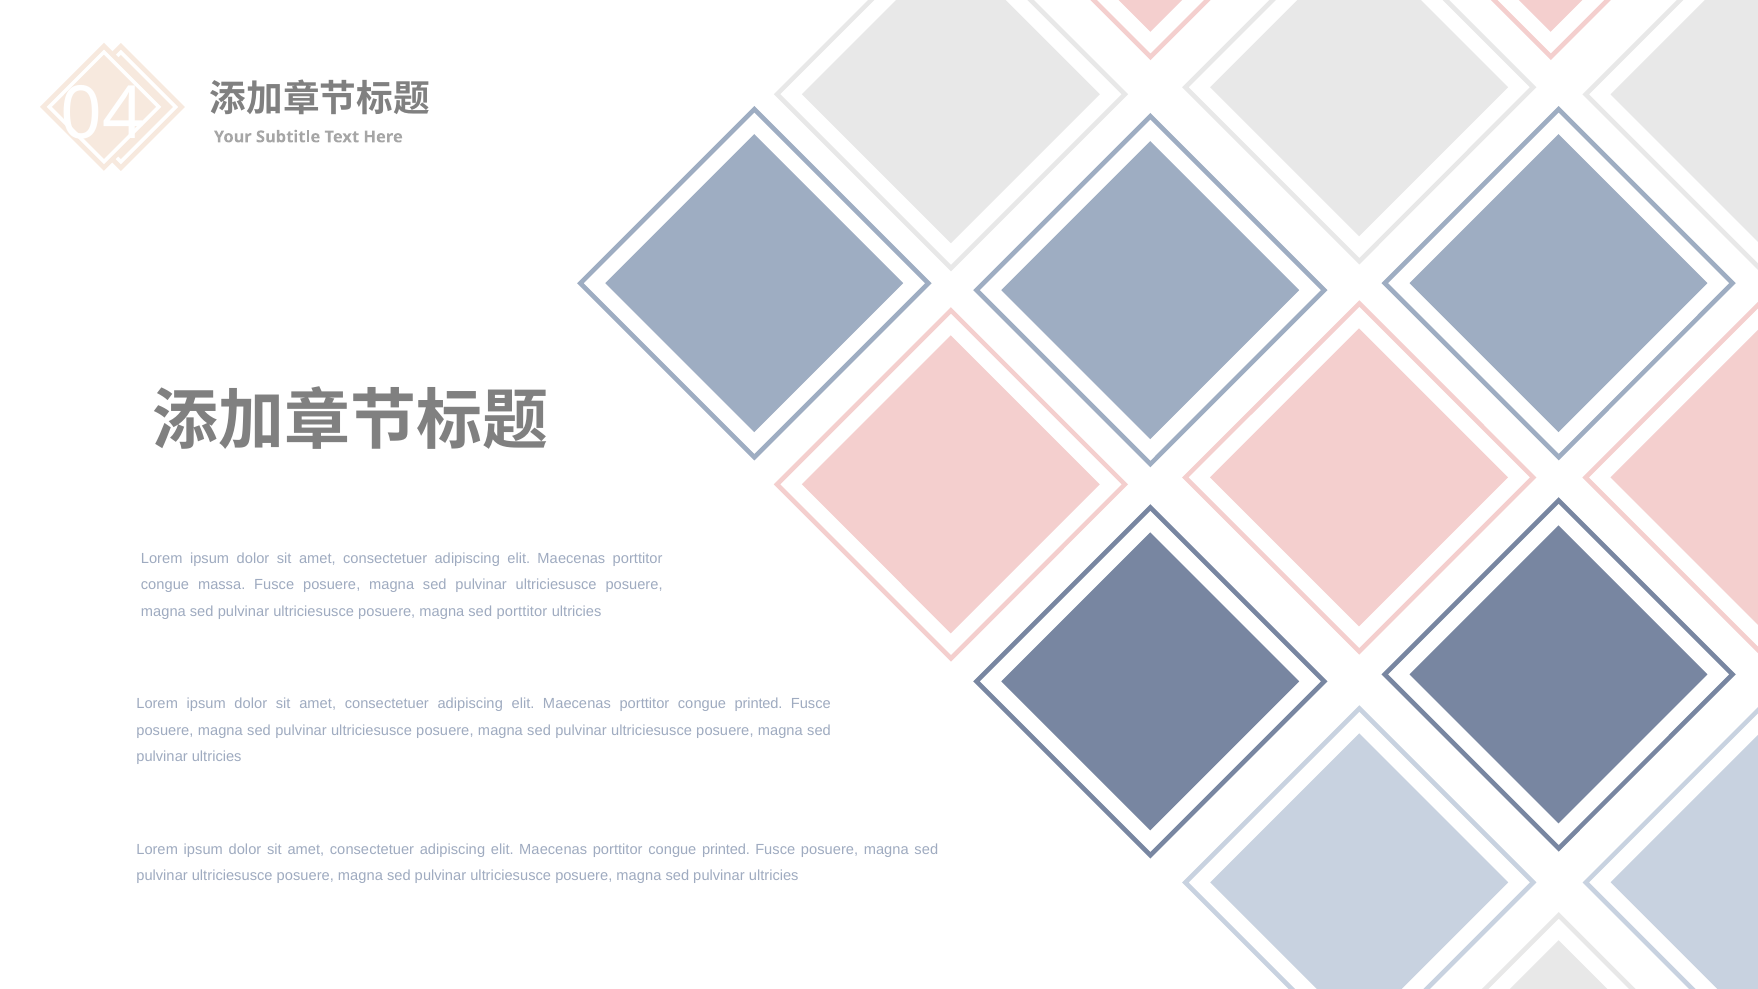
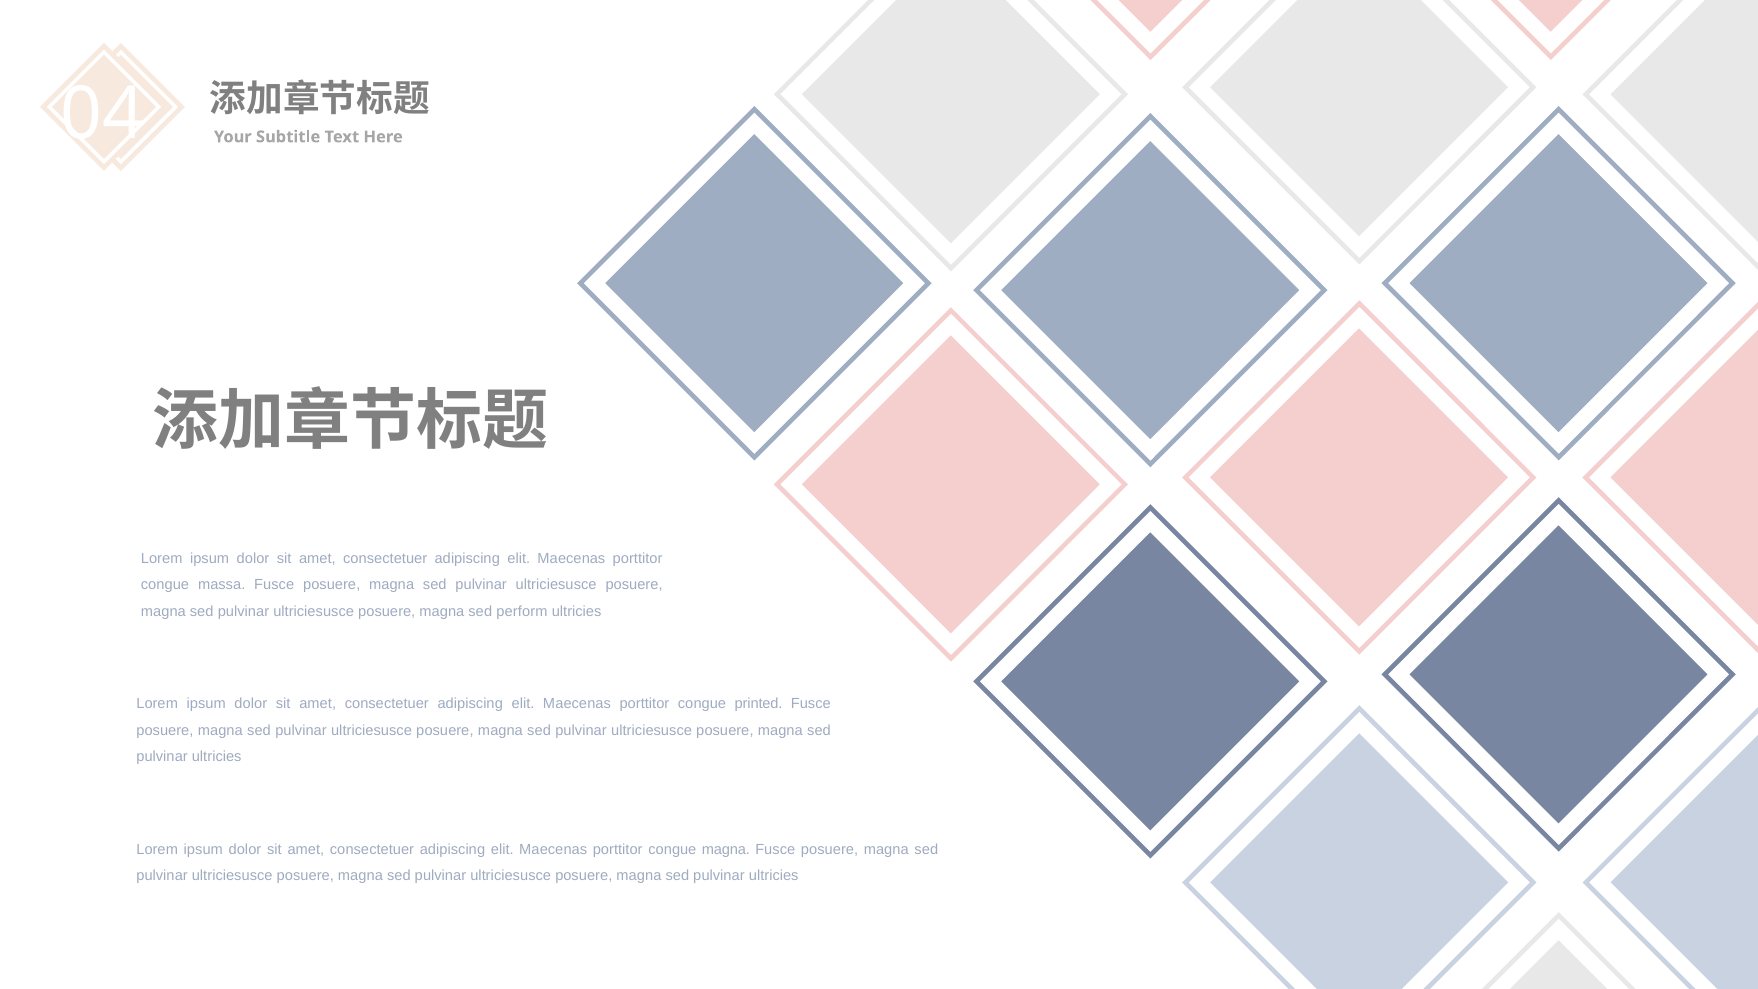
sed porttitor: porttitor -> perform
printed at (726, 850): printed -> magna
